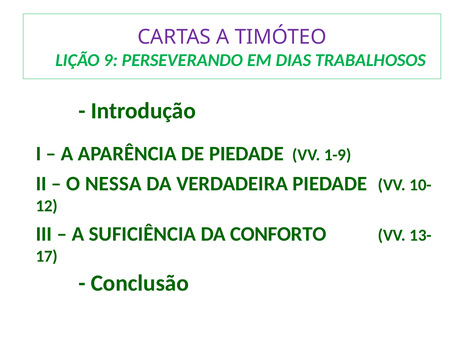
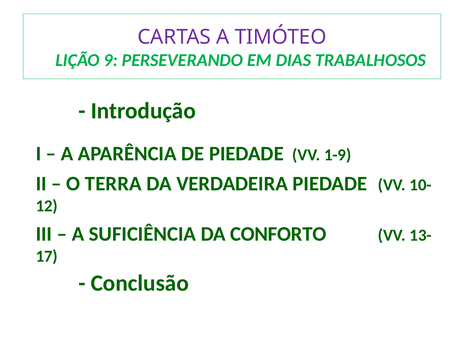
NESSA: NESSA -> TERRA
